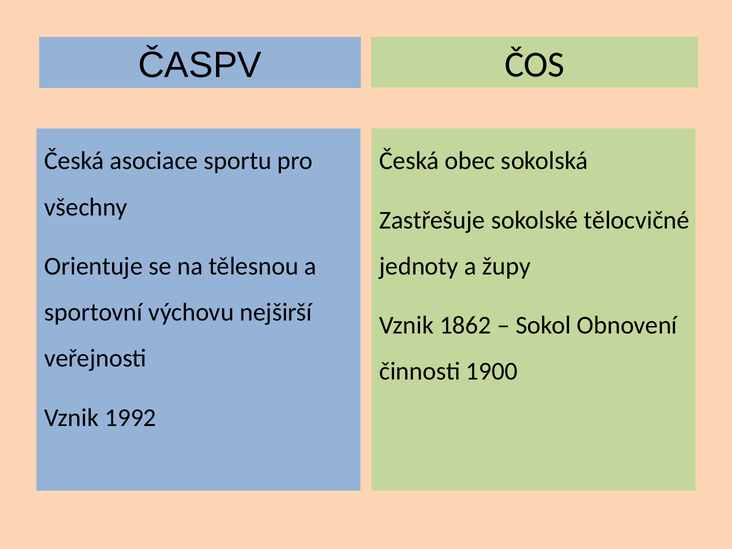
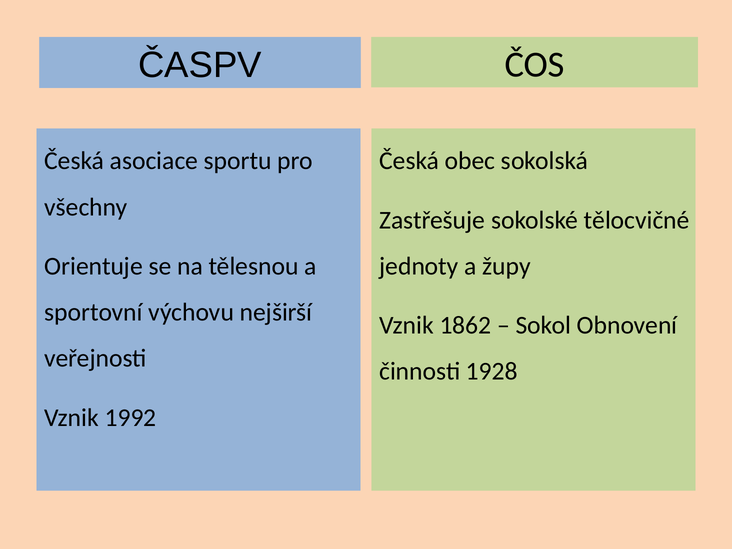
1900: 1900 -> 1928
